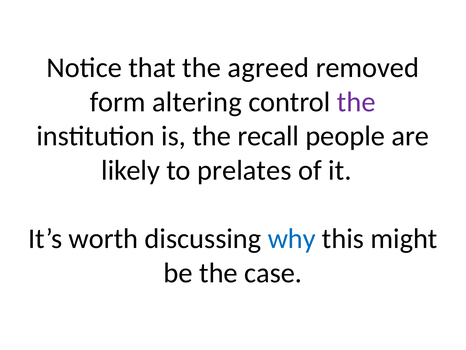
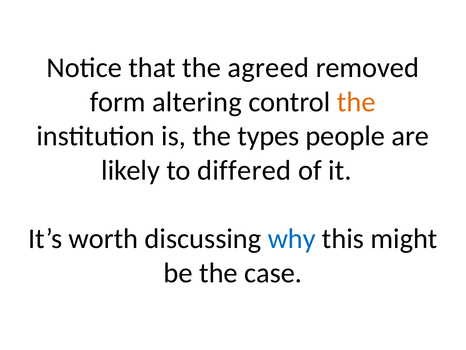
the at (356, 102) colour: purple -> orange
recall: recall -> types
prelates: prelates -> differed
